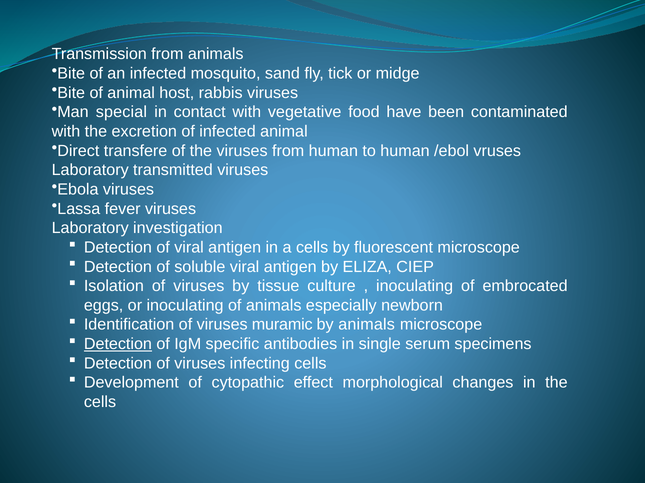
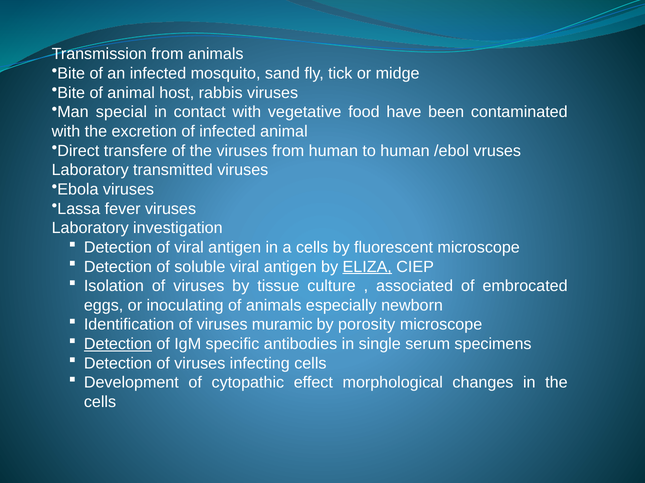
ELIZA underline: none -> present
inoculating at (415, 286): inoculating -> associated
by animals: animals -> porosity
